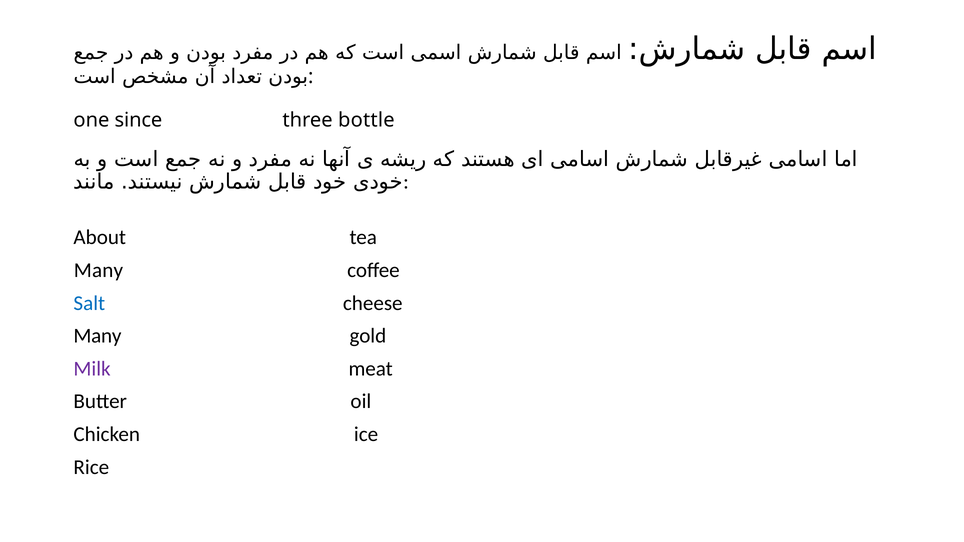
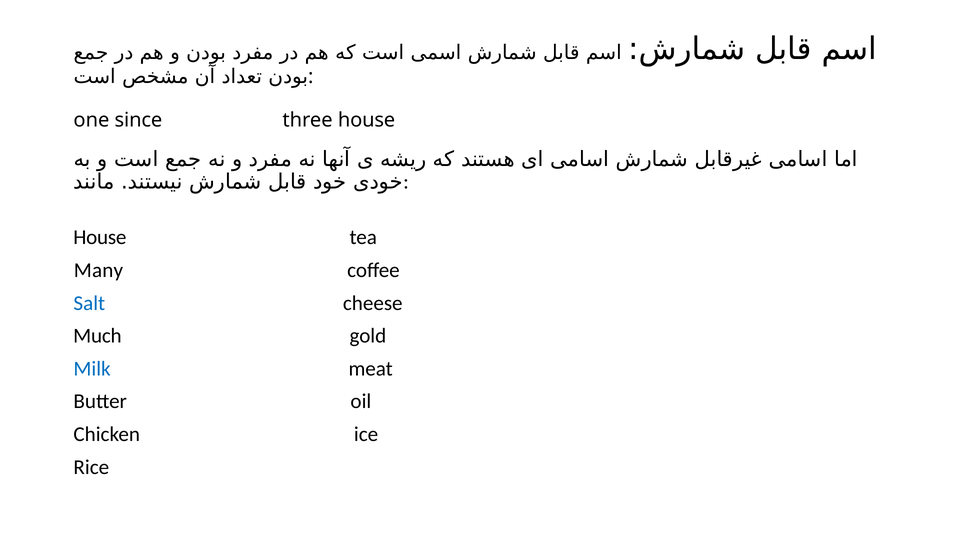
three bottle: bottle -> house
About at (100, 238): About -> House
Many at (97, 336): Many -> Much
Milk colour: purple -> blue
